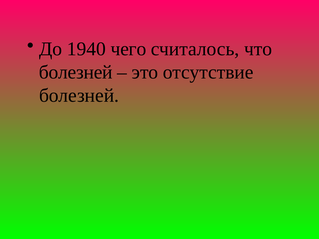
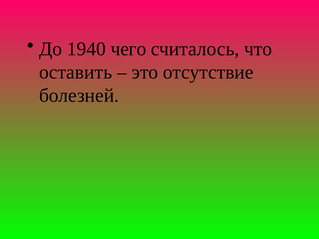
болезней at (76, 72): болезней -> оставить
